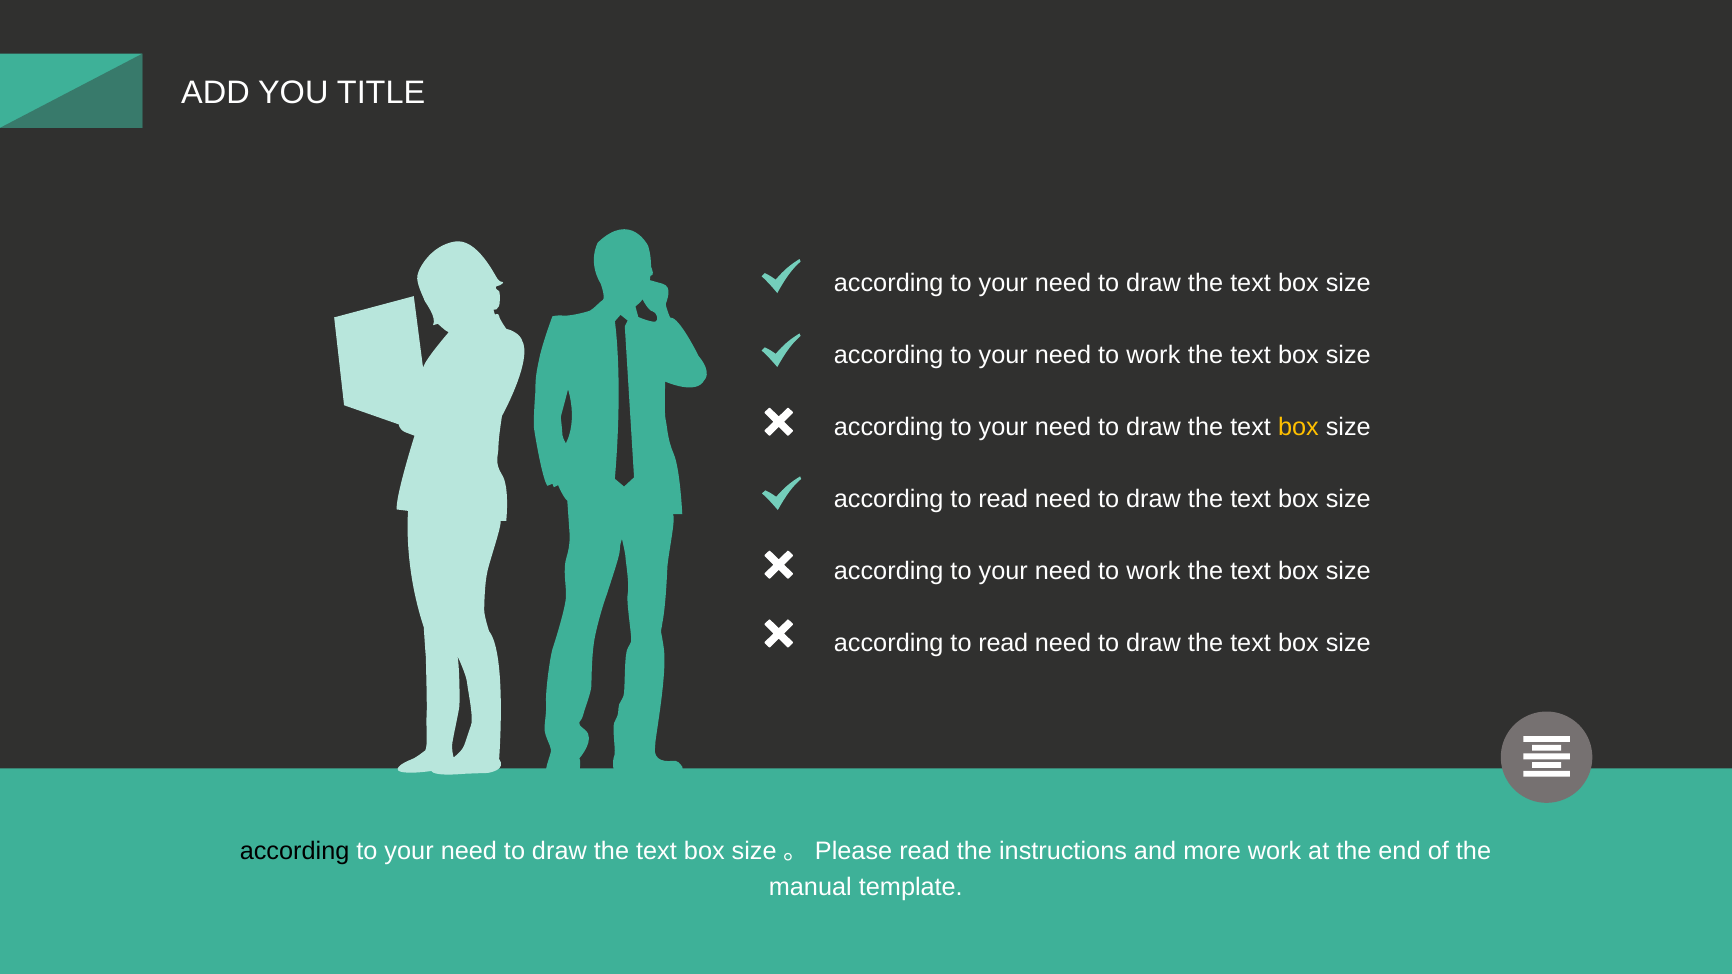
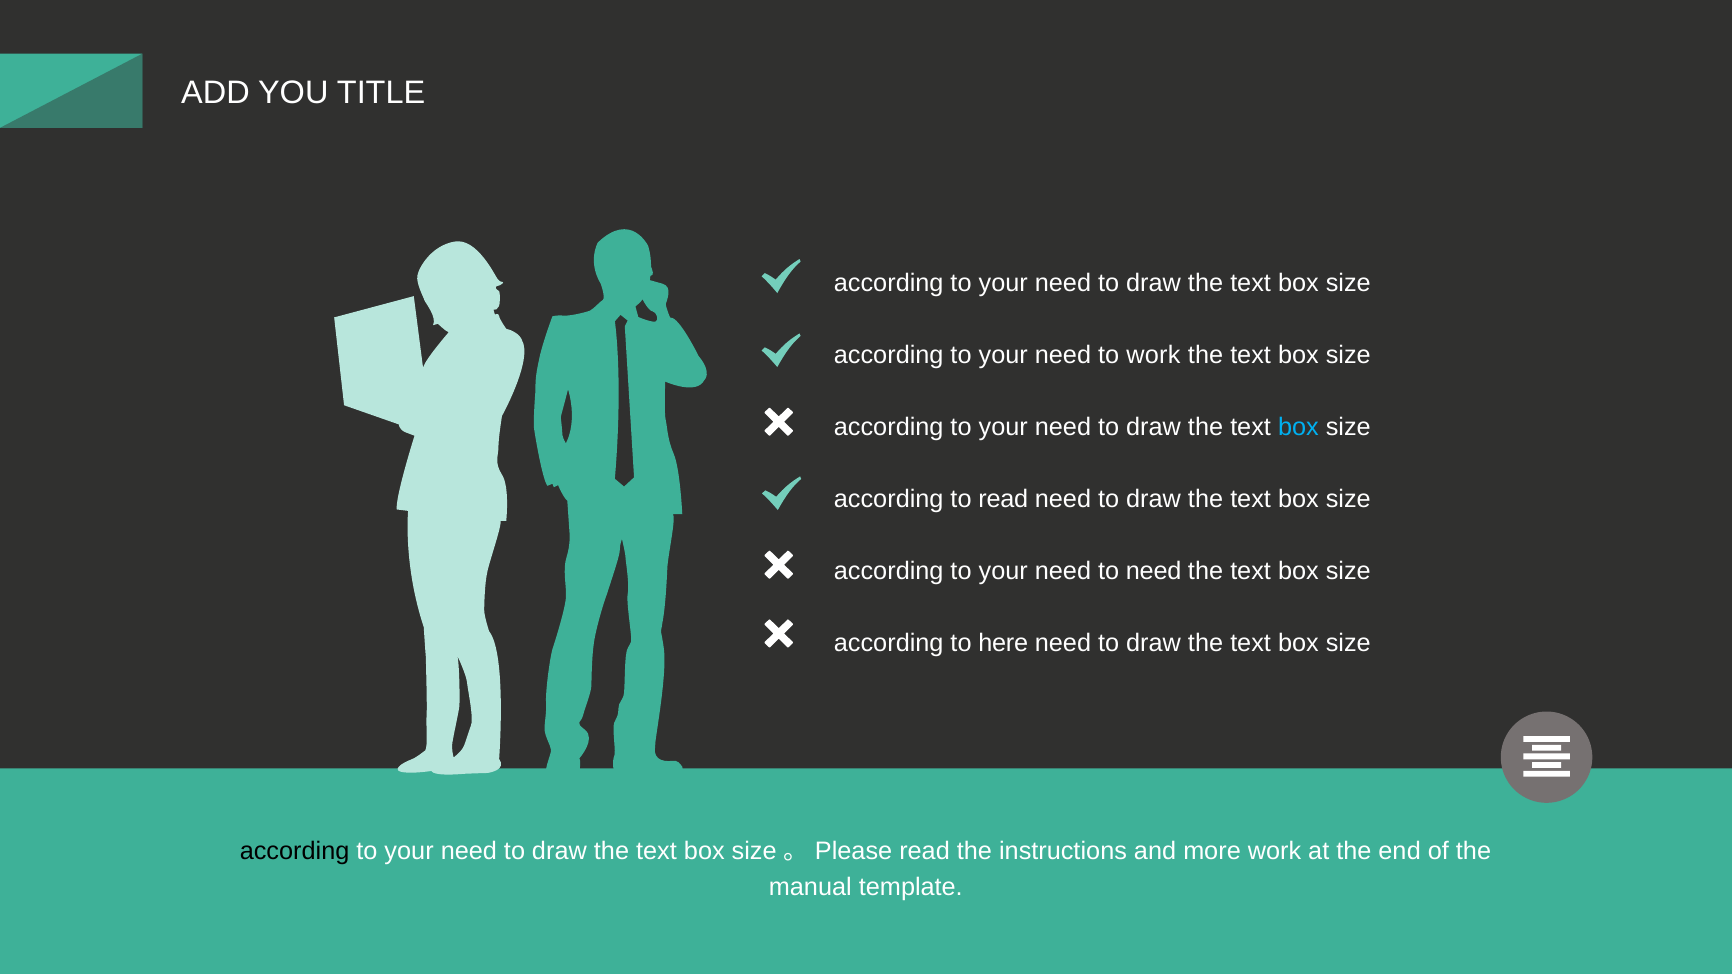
box at (1298, 427) colour: yellow -> light blue
work at (1153, 571): work -> need
read at (1003, 643): read -> here
